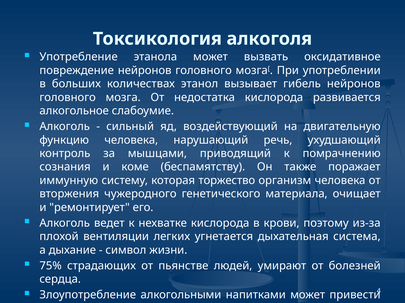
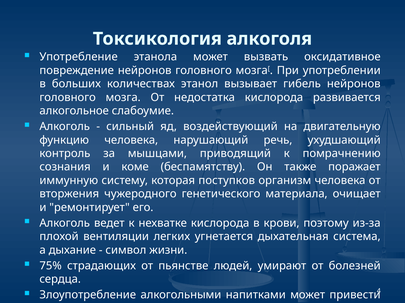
торжество: торжество -> поступков
